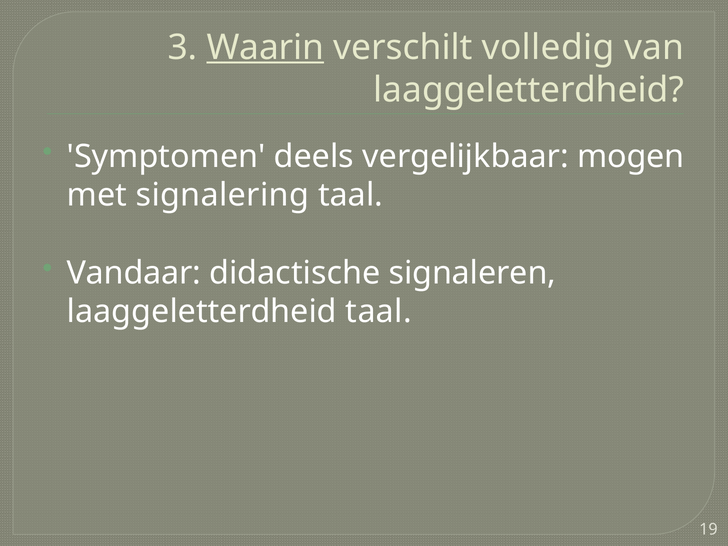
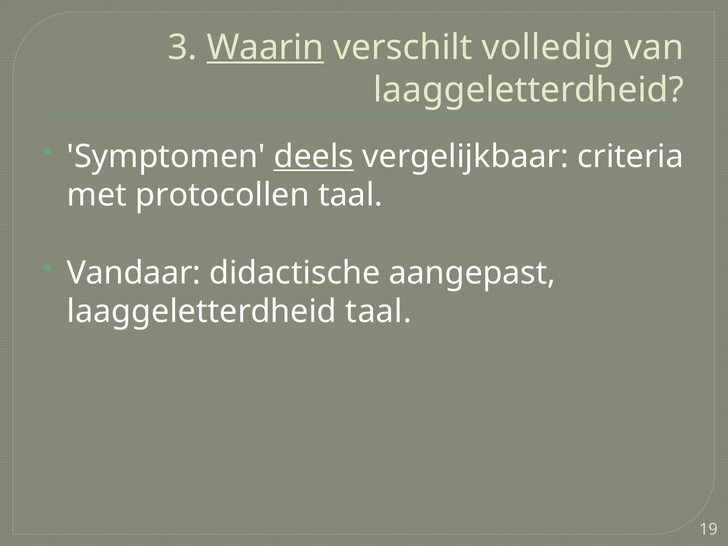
deels underline: none -> present
mogen: mogen -> criteria
signalering: signalering -> protocollen
signaleren: signaleren -> aangepast
